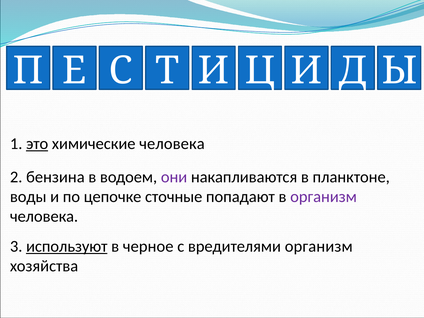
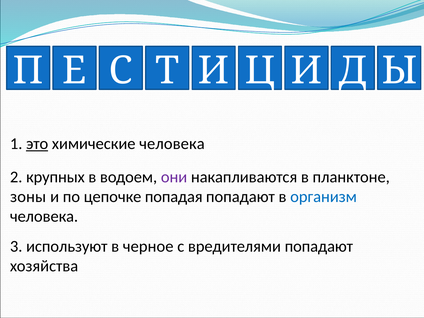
бензина: бензина -> крупных
воды: воды -> зоны
сточные: сточные -> попадая
организм at (324, 197) colour: purple -> blue
используют underline: present -> none
вредителями организм: организм -> попадают
